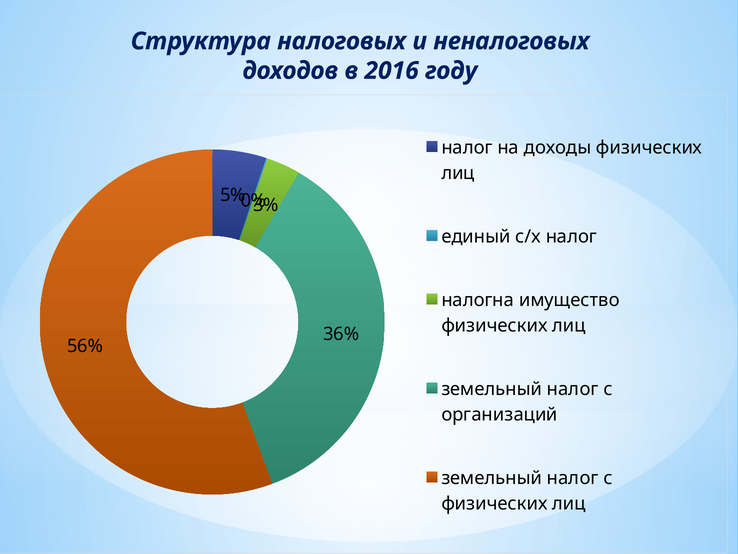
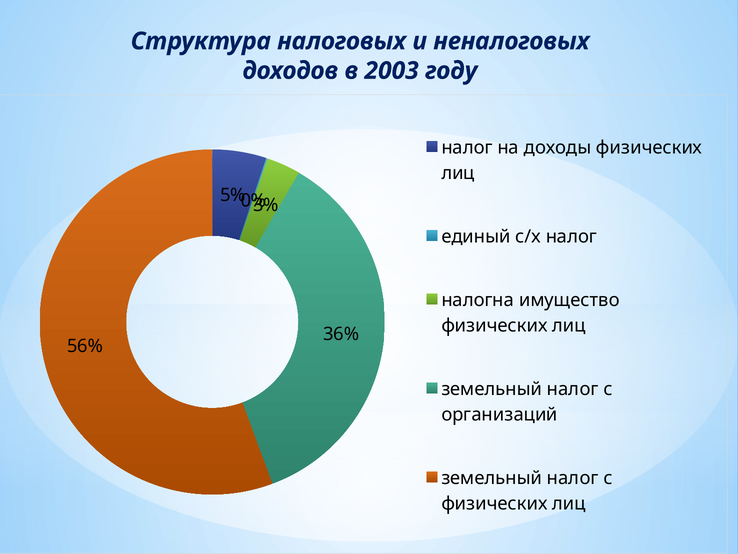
2016: 2016 -> 2003
